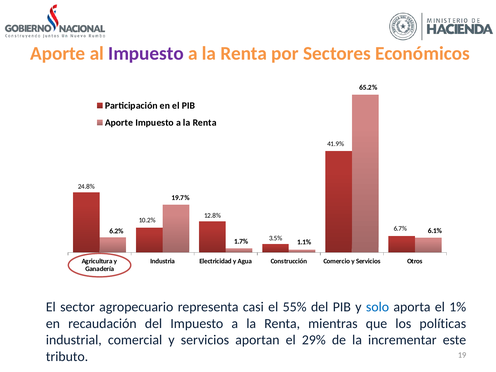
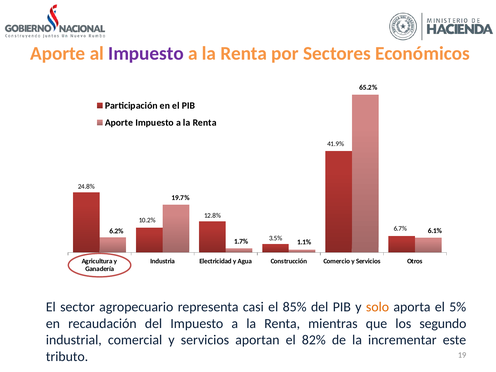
55%: 55% -> 85%
solo colour: blue -> orange
1%: 1% -> 5%
políticas: políticas -> segundo
29%: 29% -> 82%
